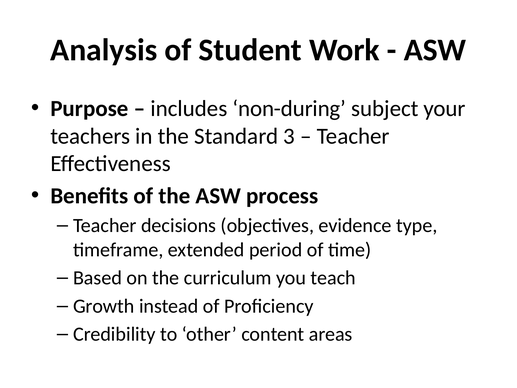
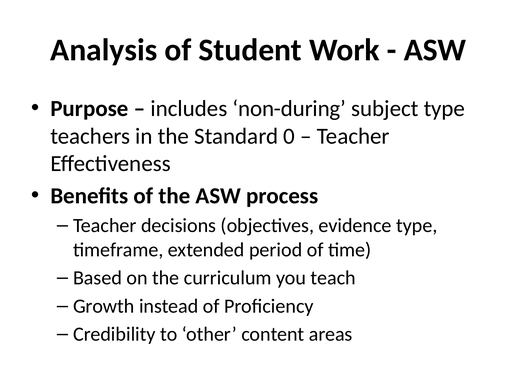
subject your: your -> type
3: 3 -> 0
